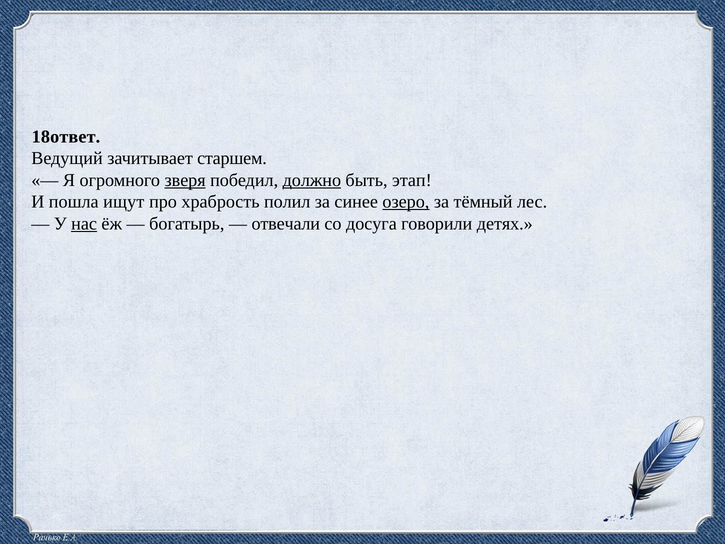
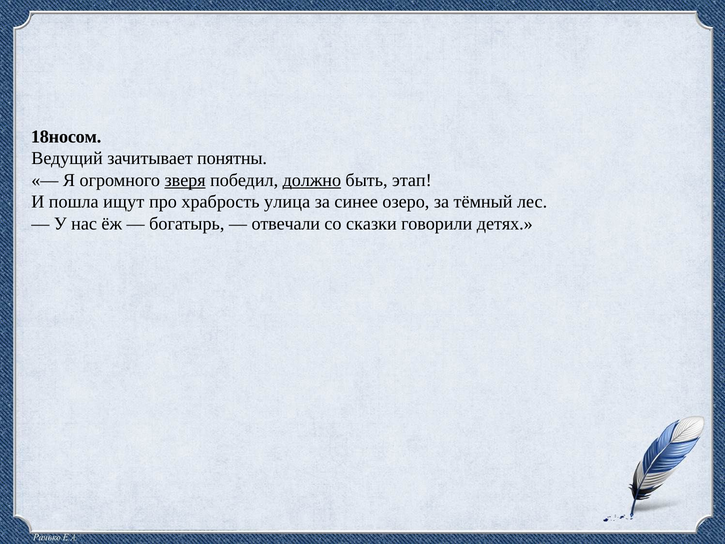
18ответ: 18ответ -> 18носом
старшем: старшем -> понятны
полил: полил -> улица
озеро underline: present -> none
нас underline: present -> none
досуга: досуга -> сказки
